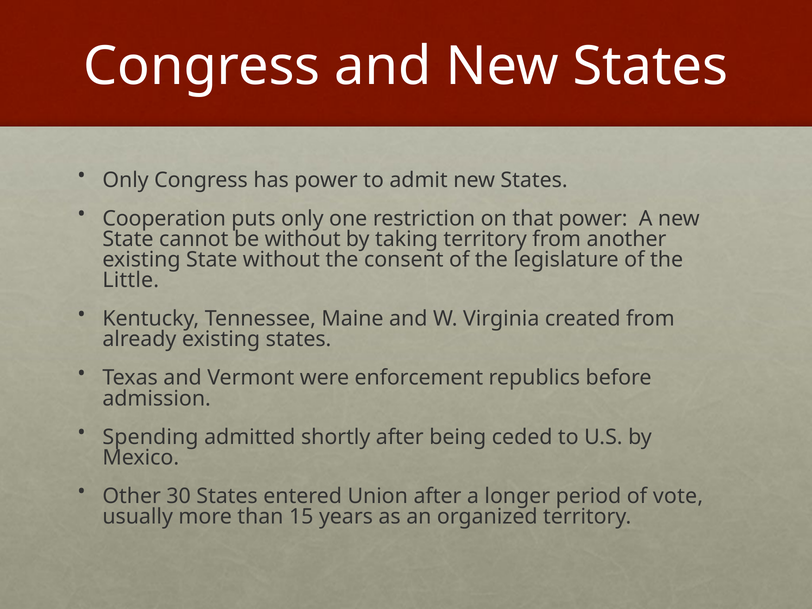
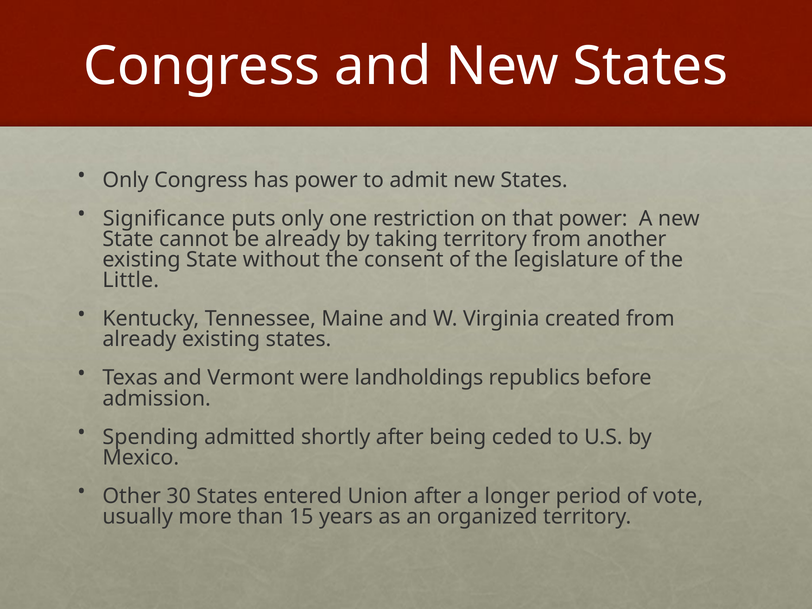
Cooperation: Cooperation -> Significance
be without: without -> already
enforcement: enforcement -> landholdings
